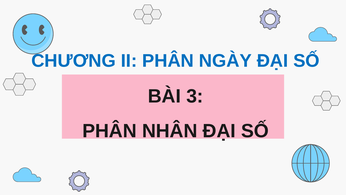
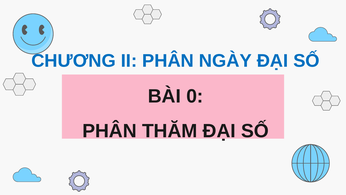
3: 3 -> 0
NHÂN: NHÂN -> THĂM
